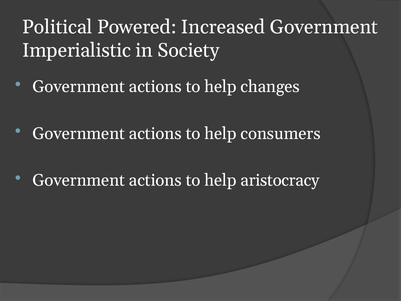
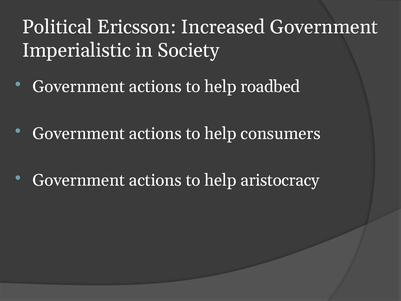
Powered: Powered -> Ericsson
changes: changes -> roadbed
